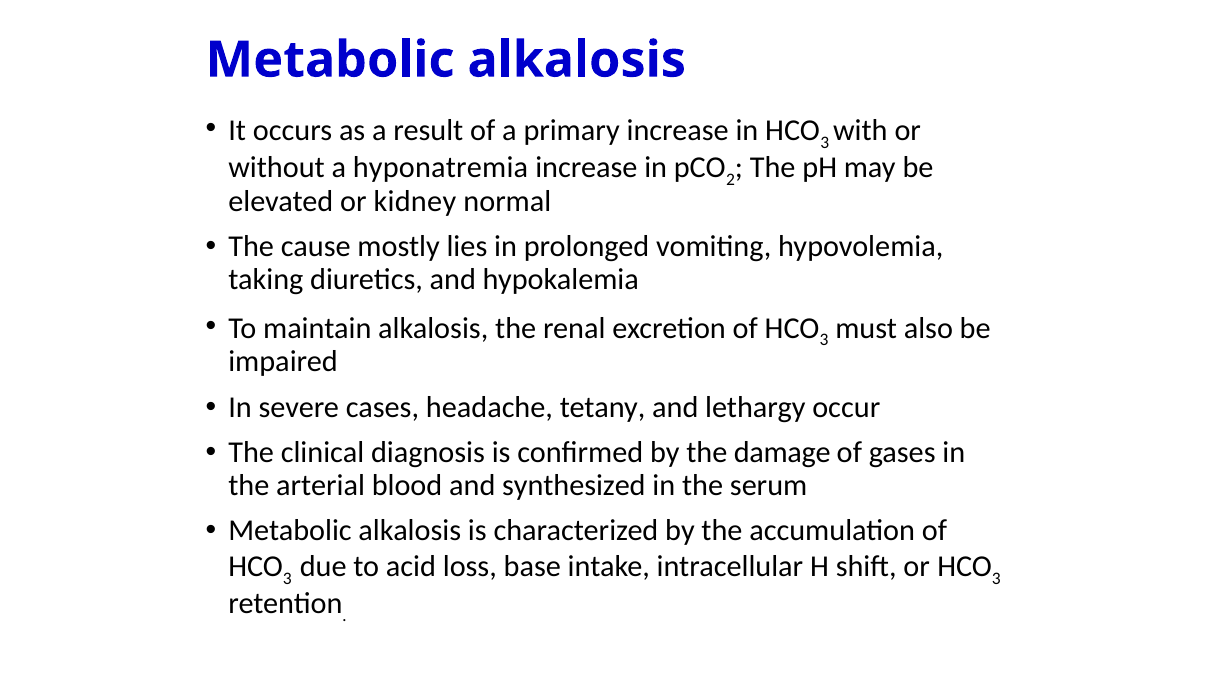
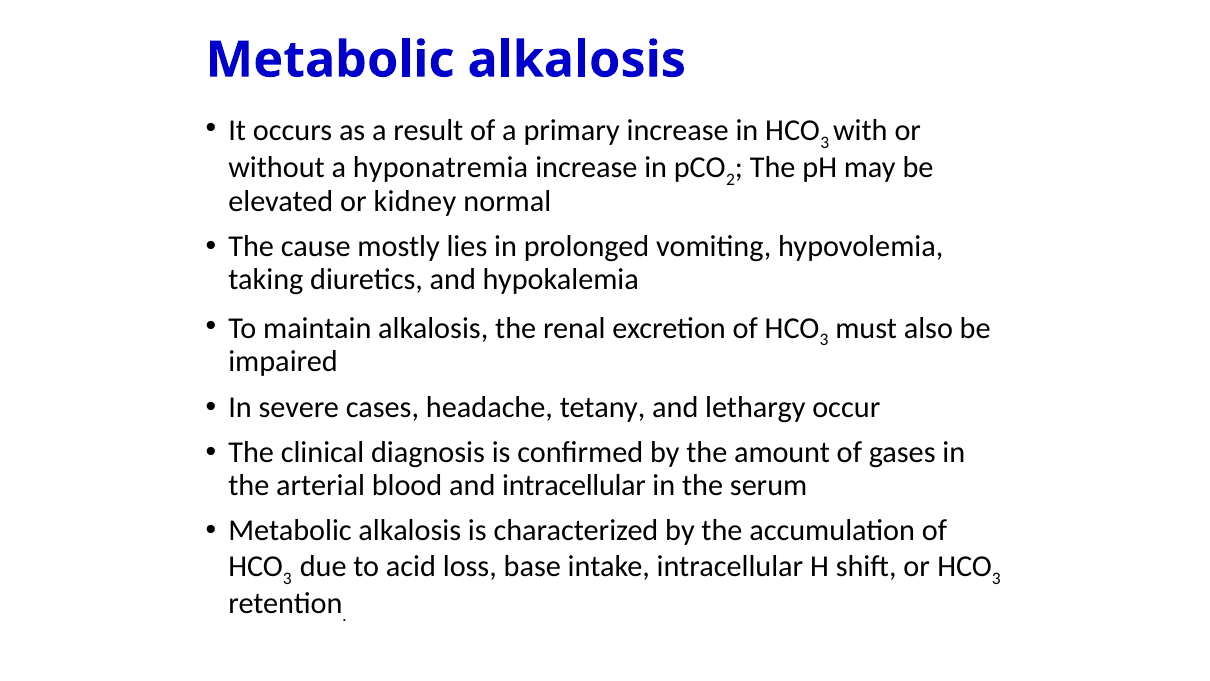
damage: damage -> amount
and synthesized: synthesized -> intracellular
